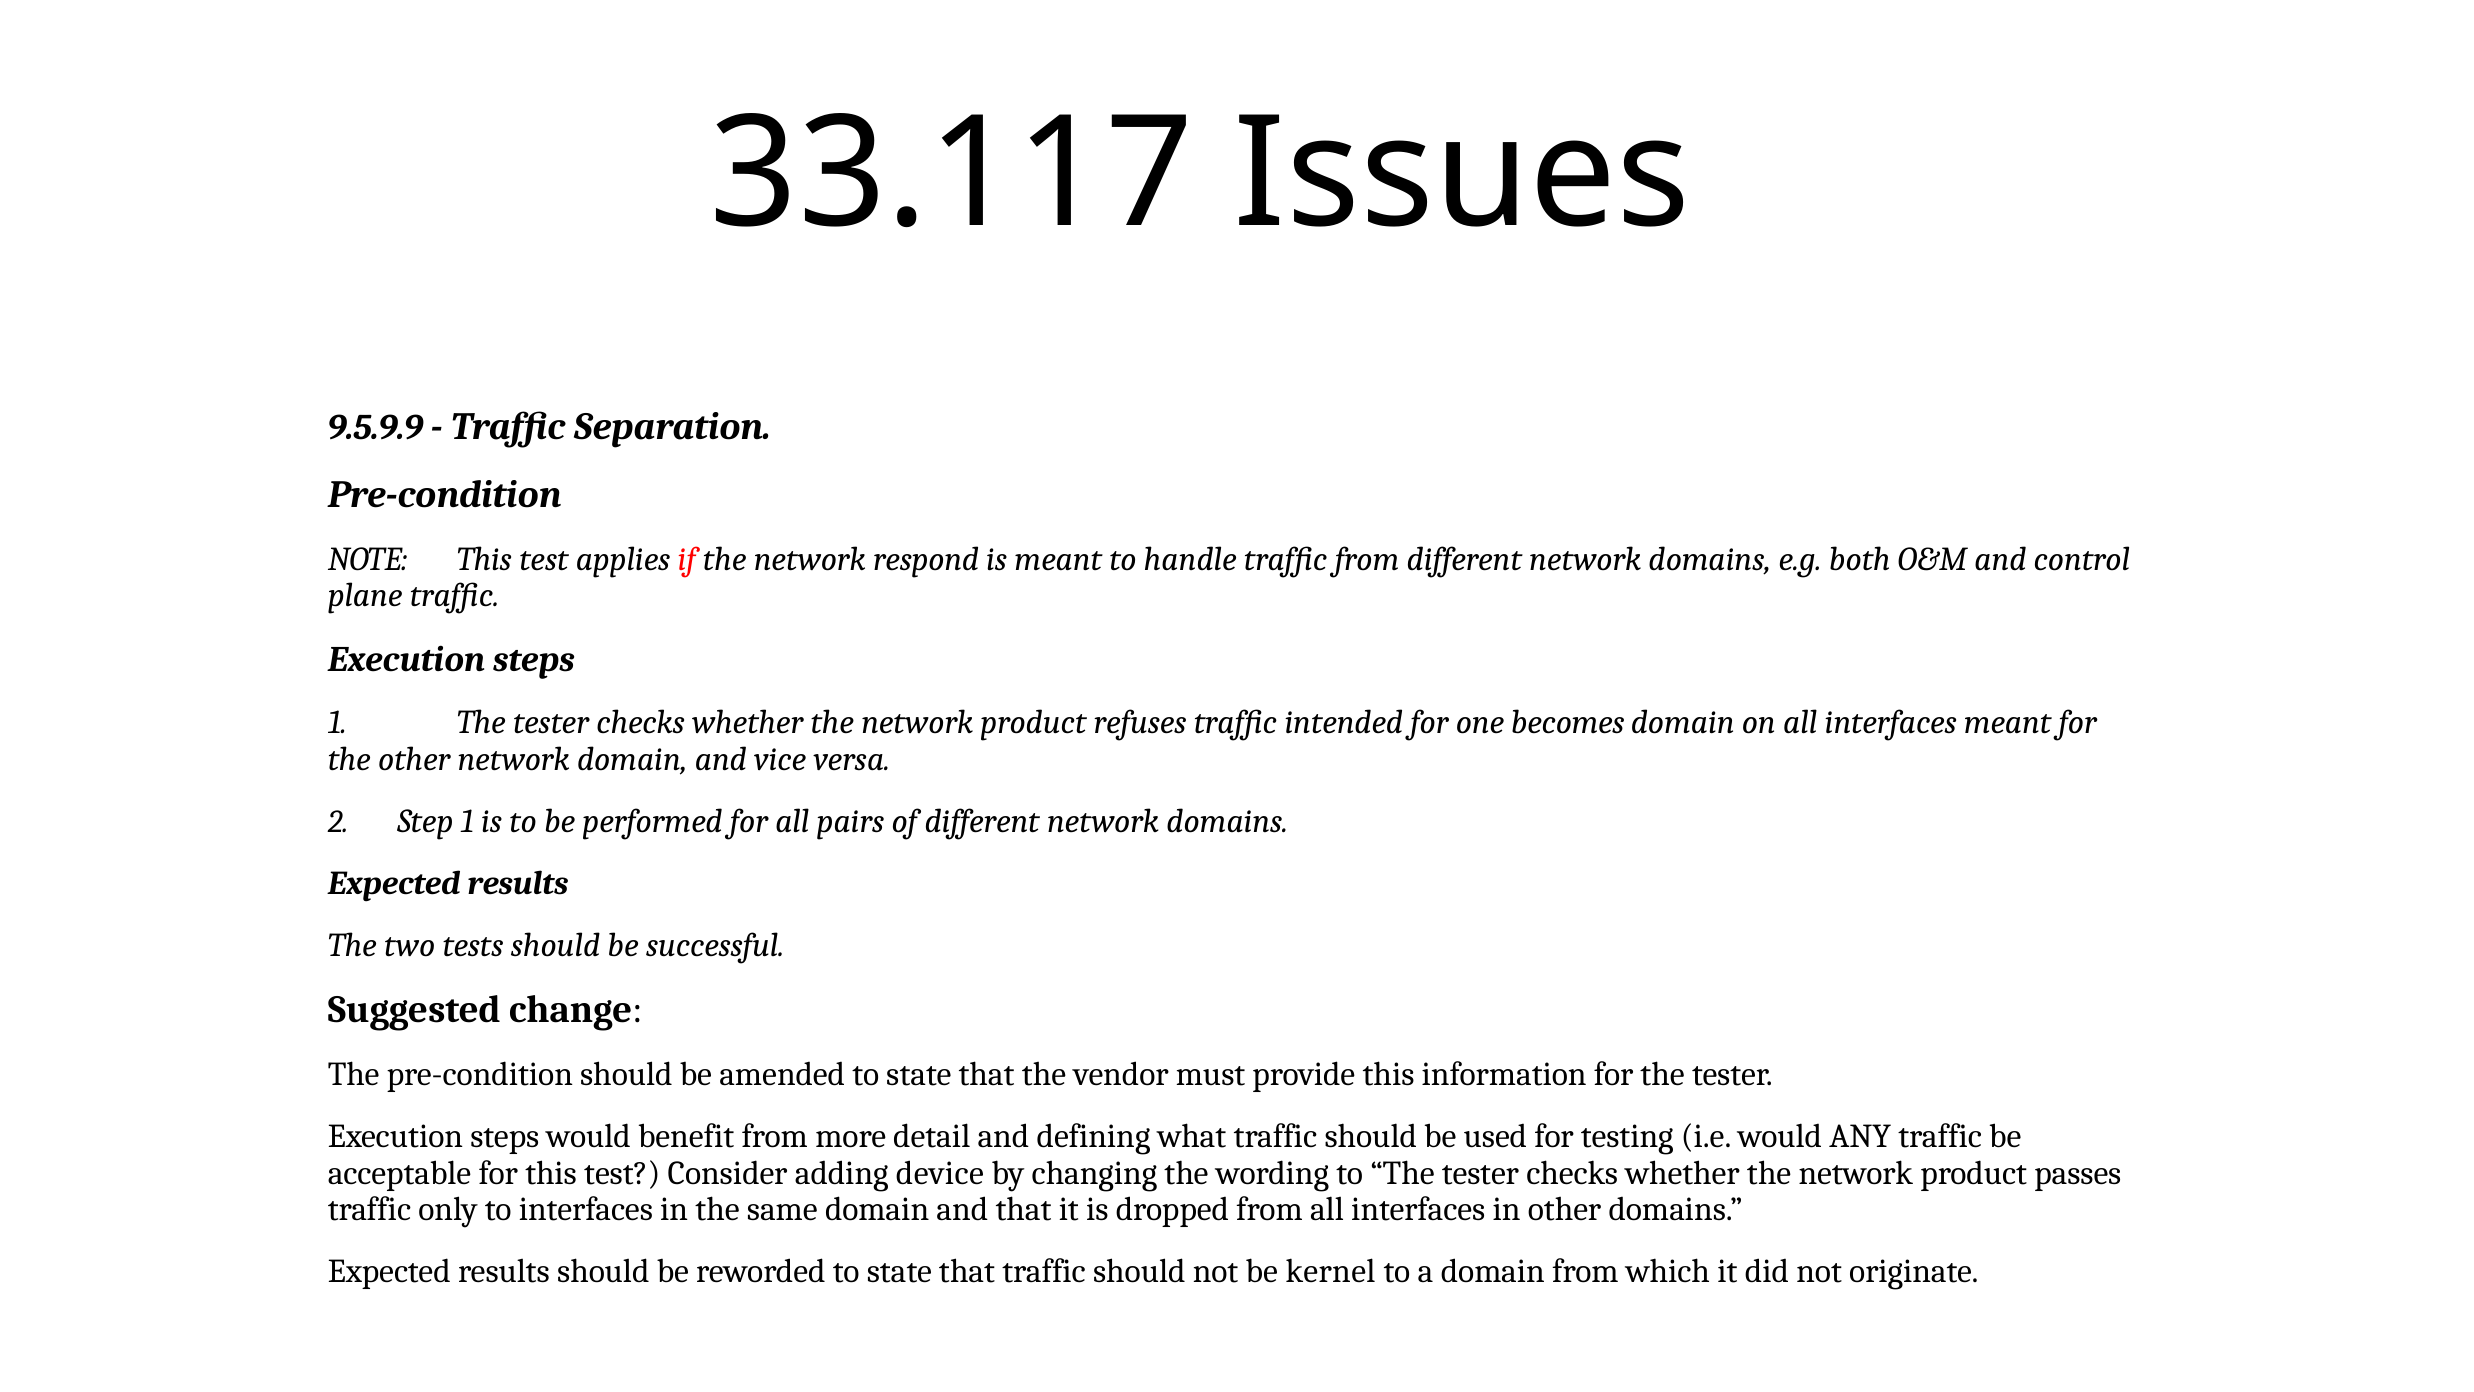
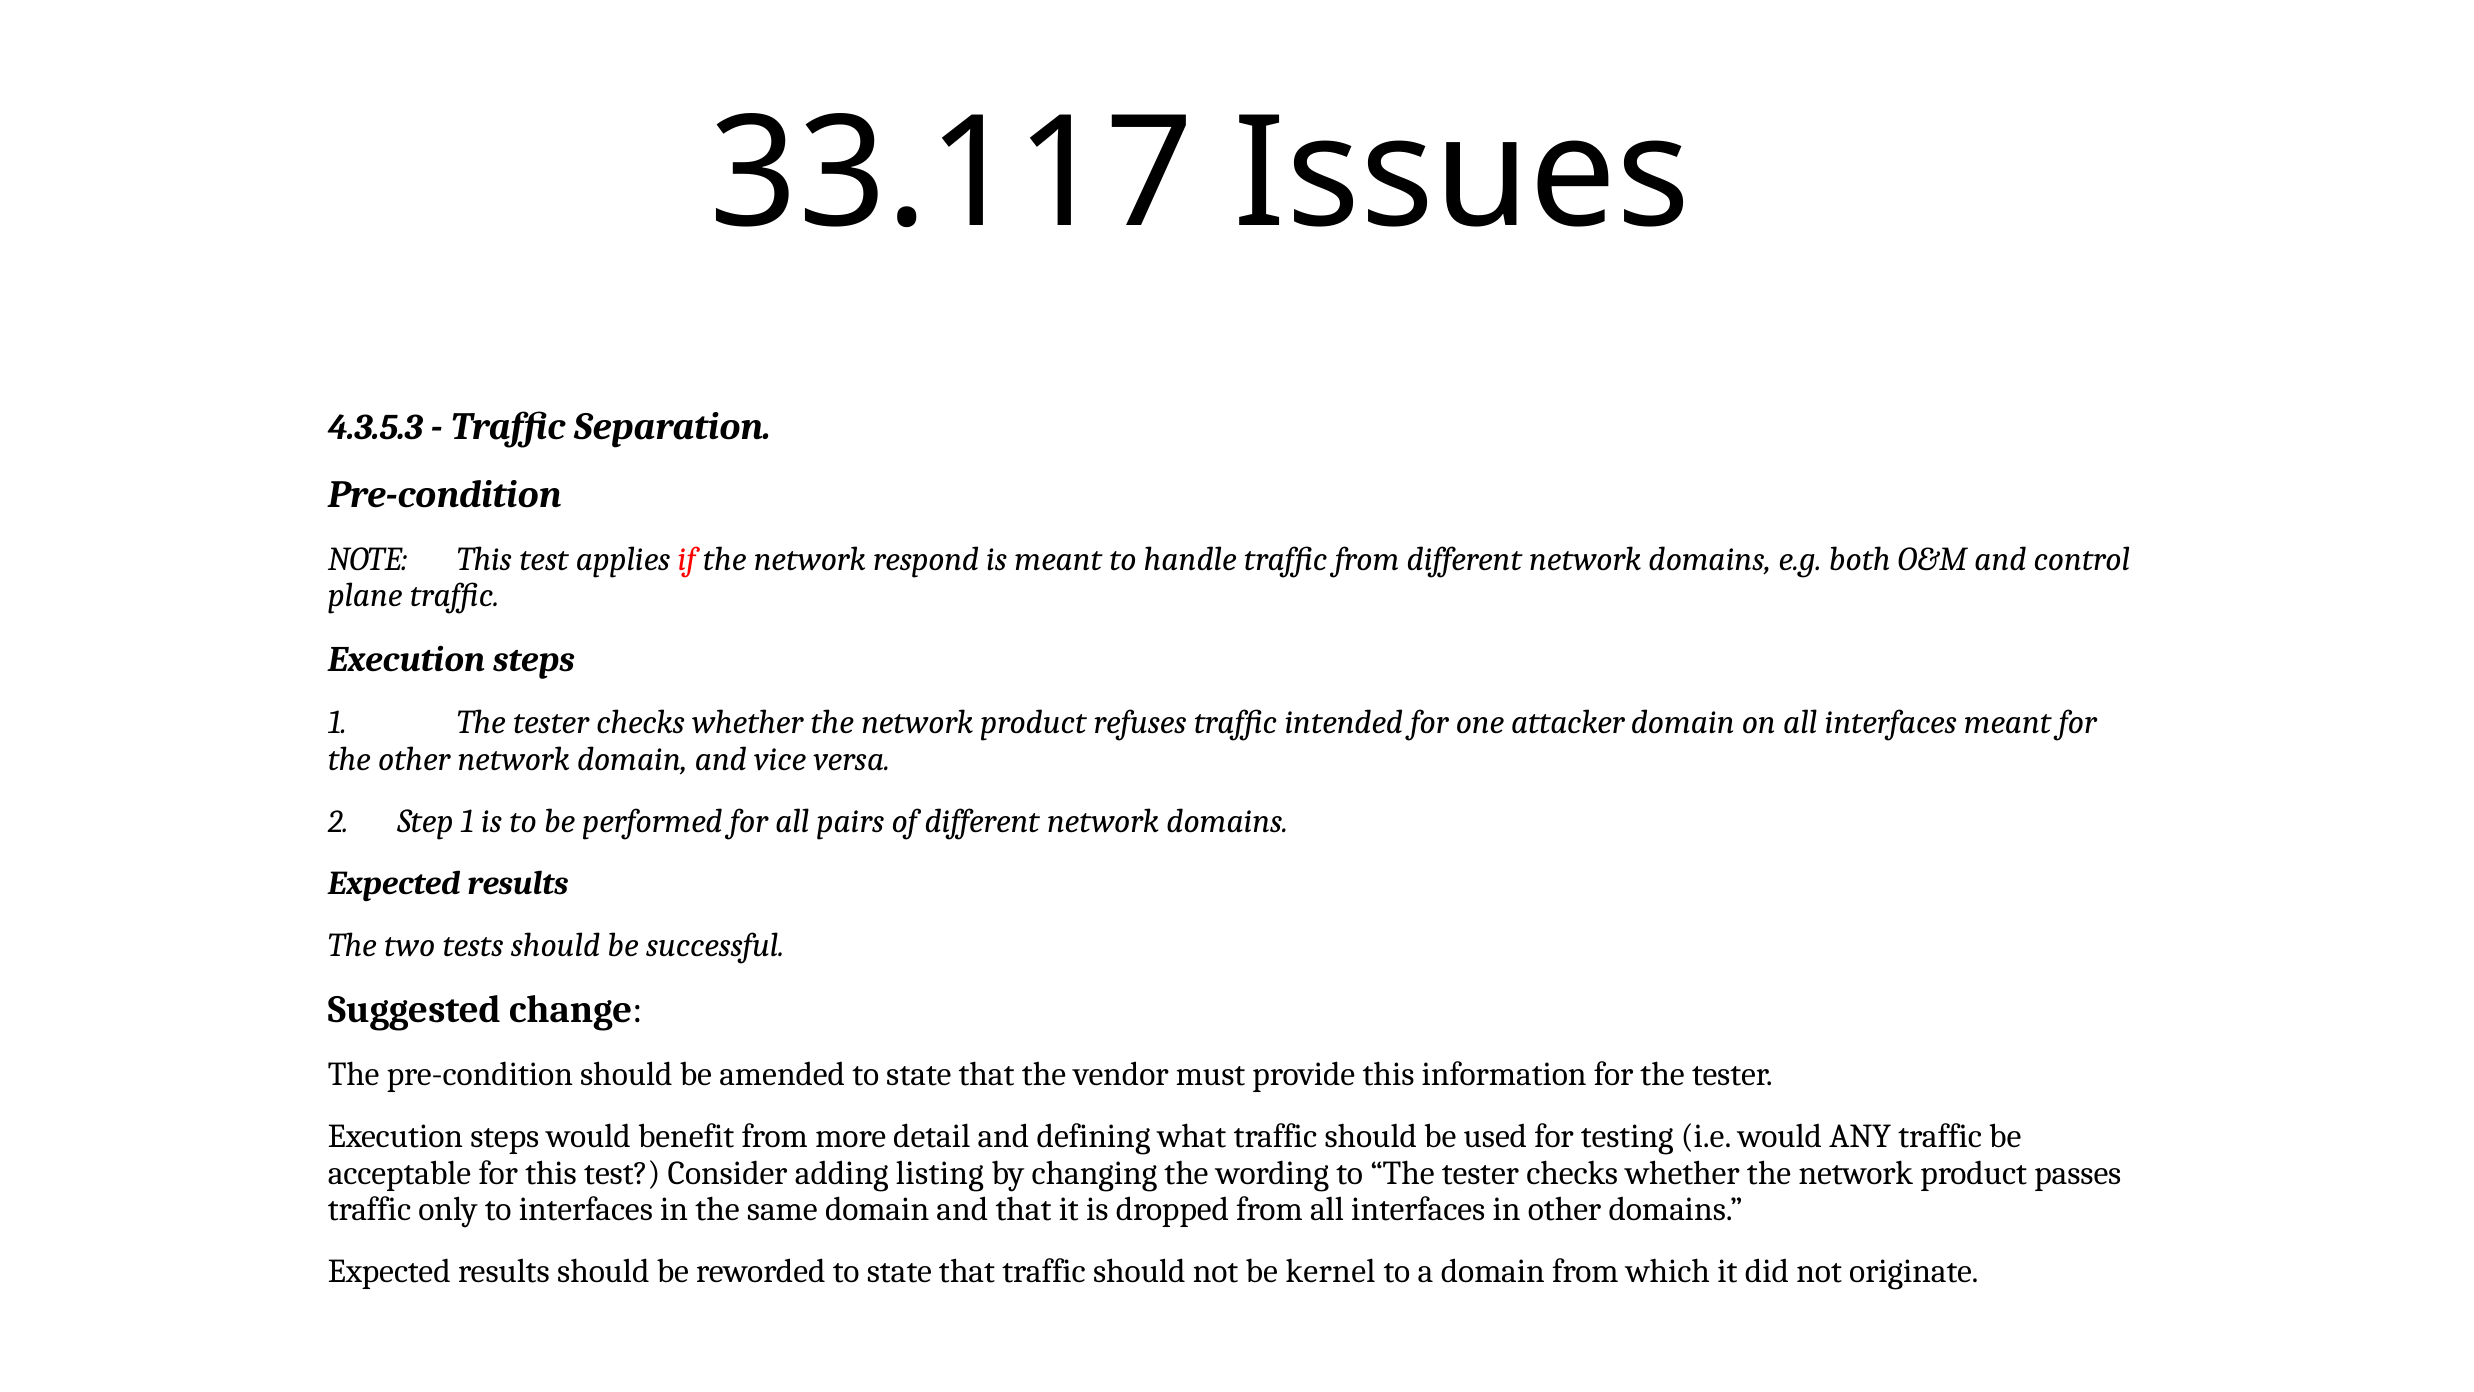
9.5.9.9: 9.5.9.9 -> 4.3.5.3
becomes: becomes -> attacker
device: device -> listing
